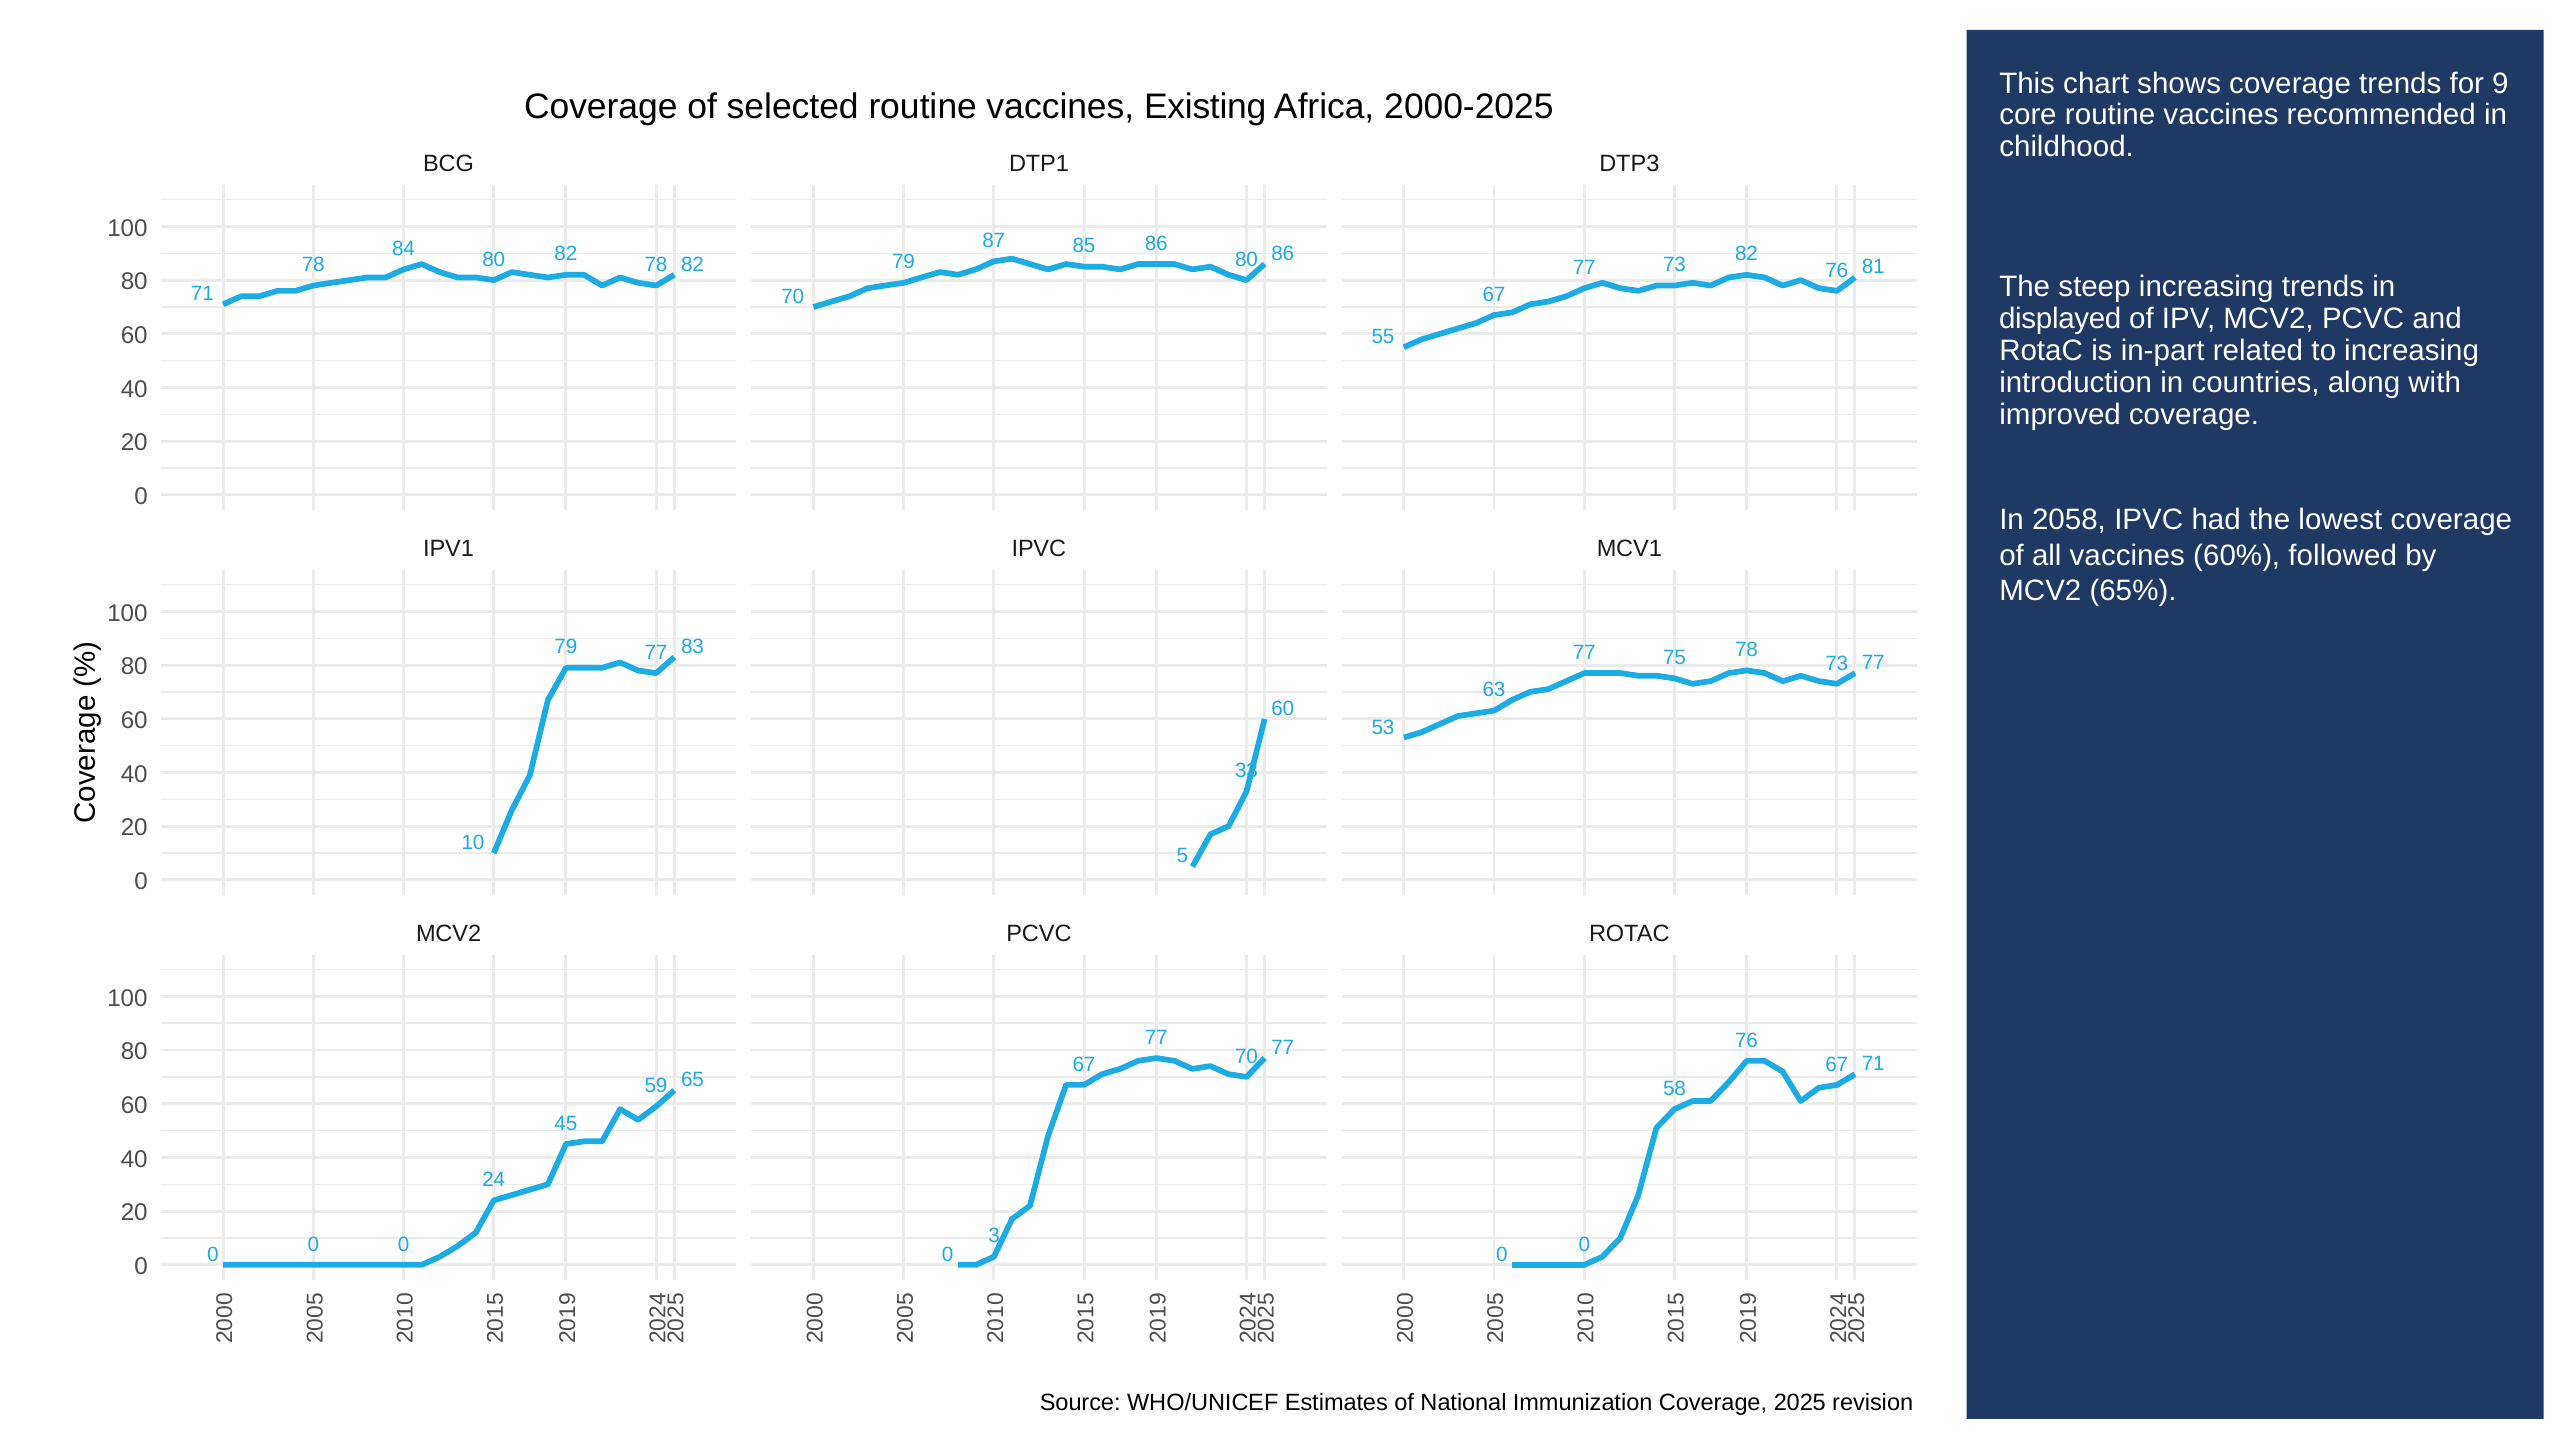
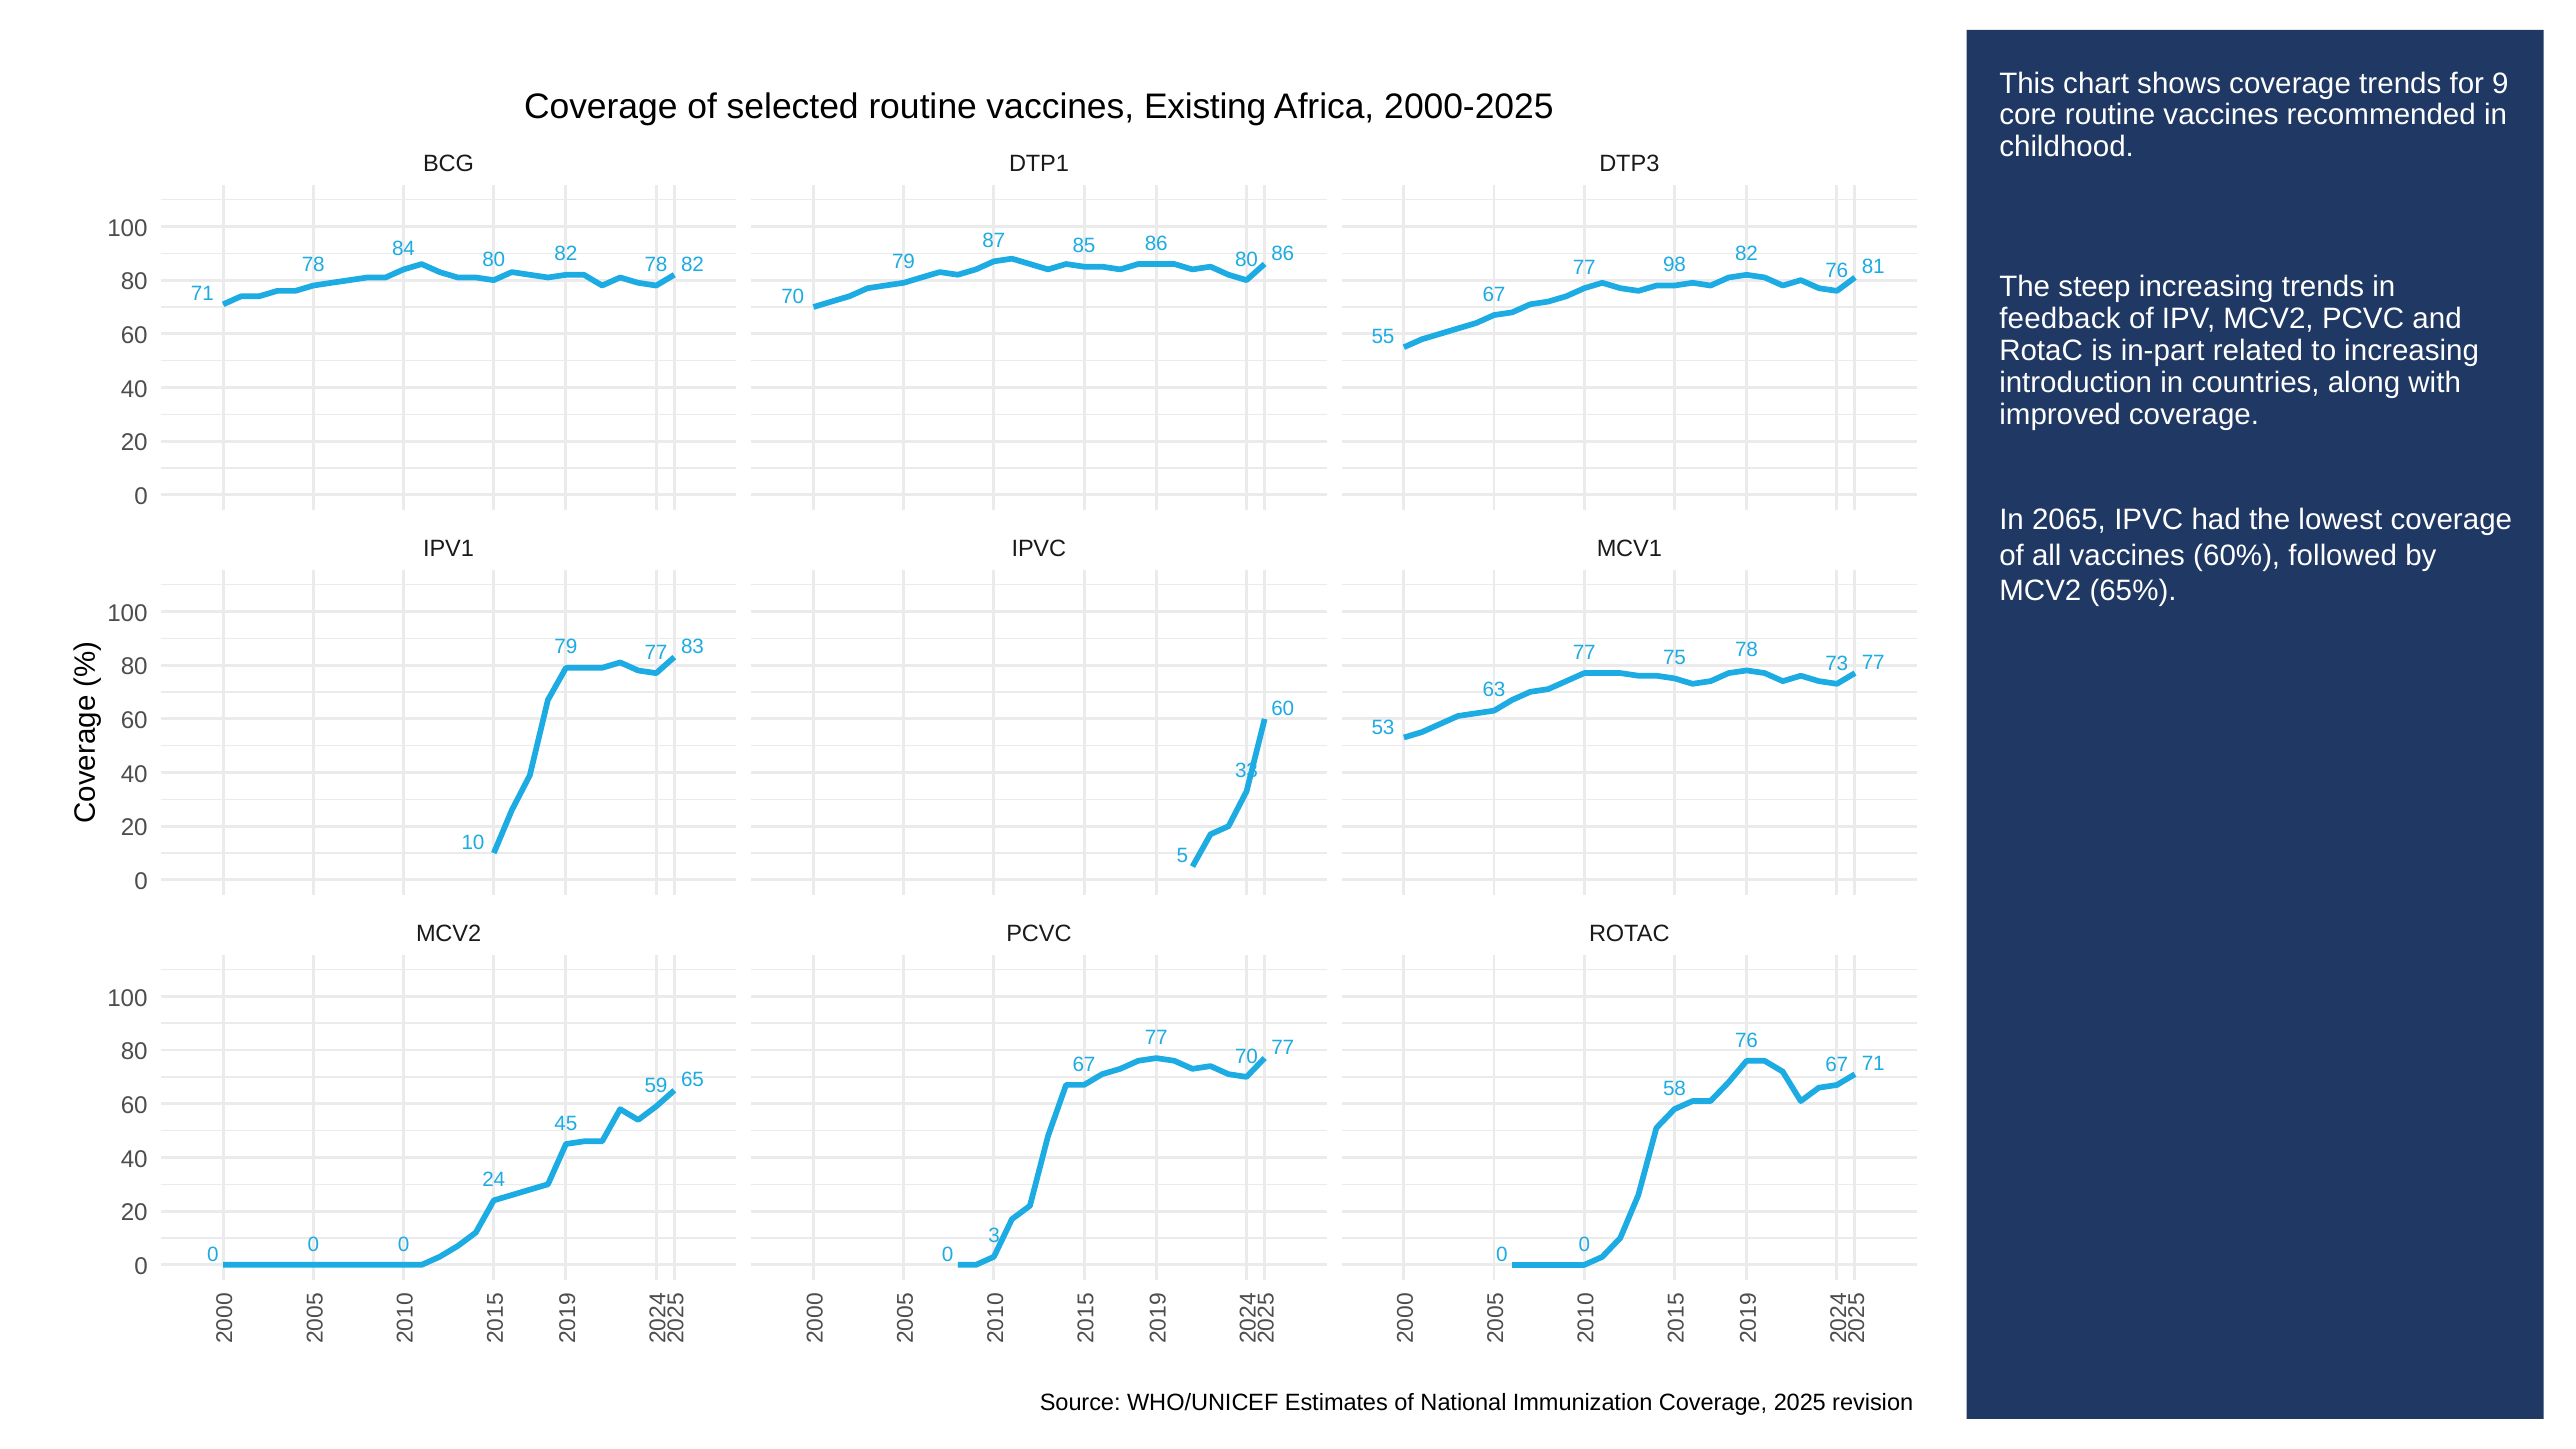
77 73: 73 -> 98
displayed: displayed -> feedback
2058: 2058 -> 2065
